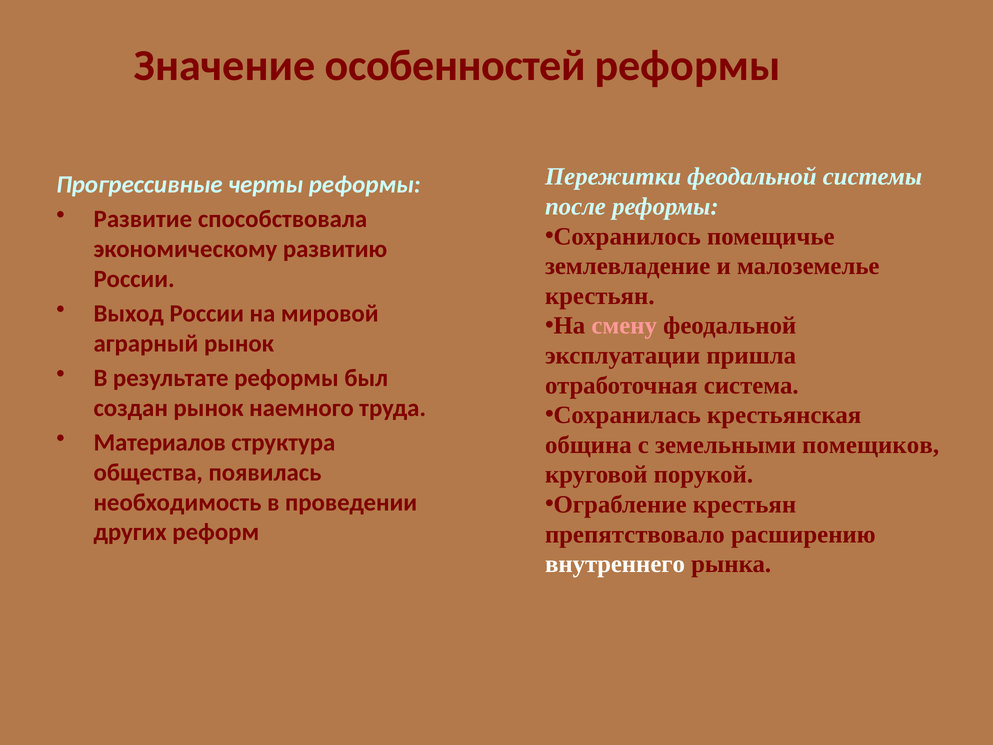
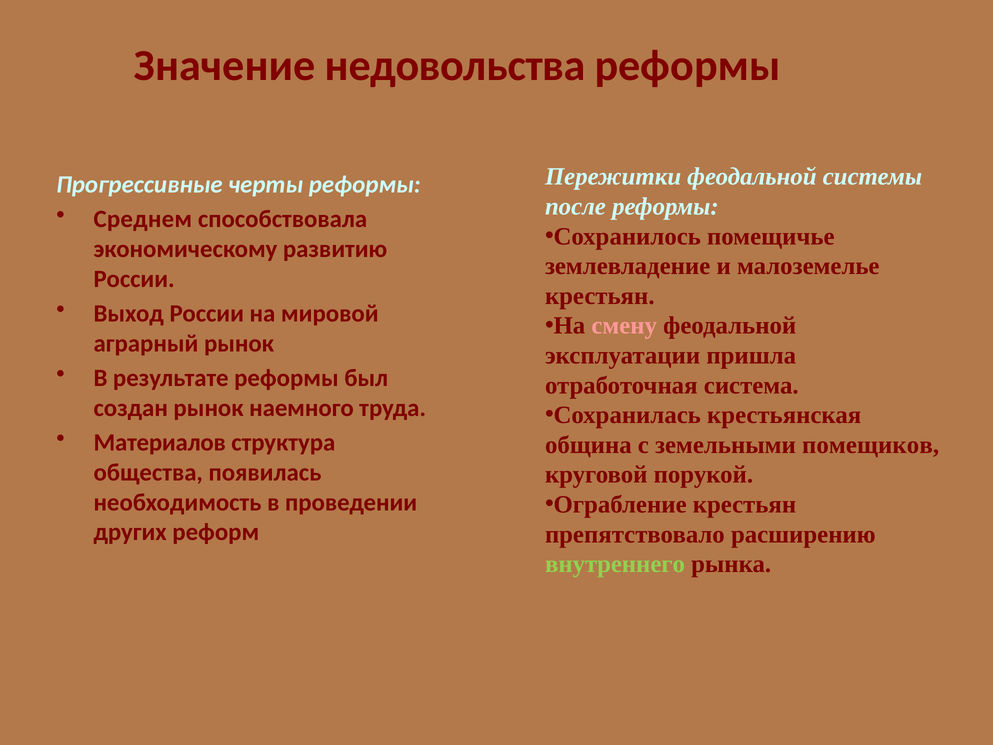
особенностей: особенностей -> недовольства
Развитие: Развитие -> Среднем
внутреннего colour: white -> light green
